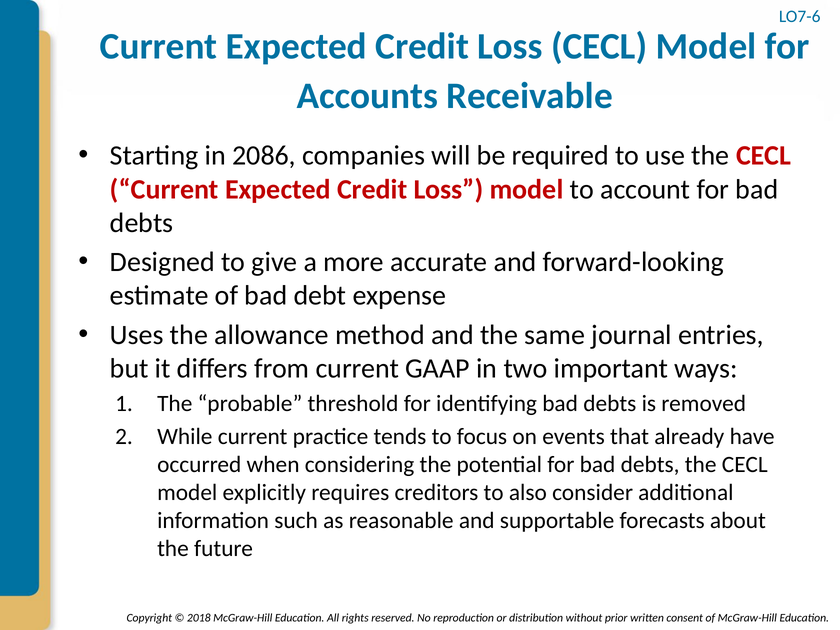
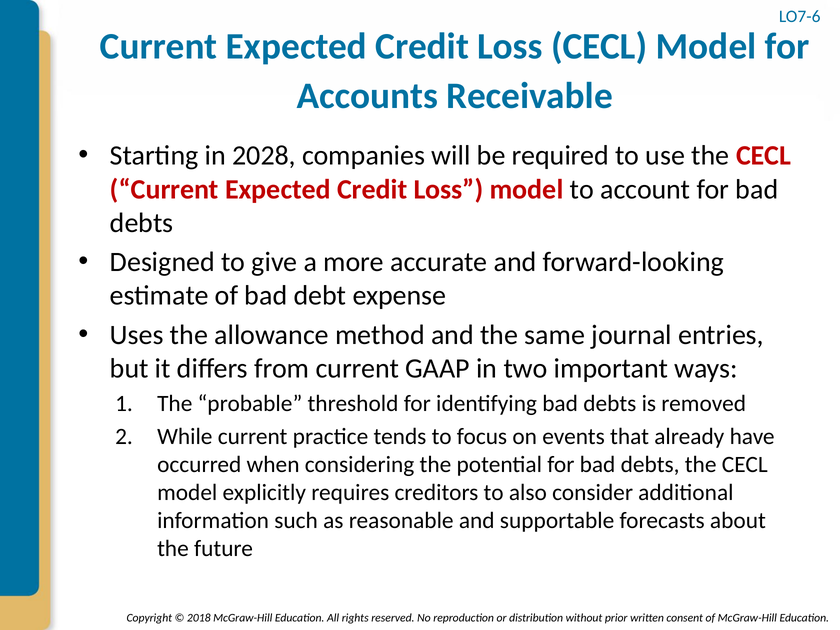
2086: 2086 -> 2028
